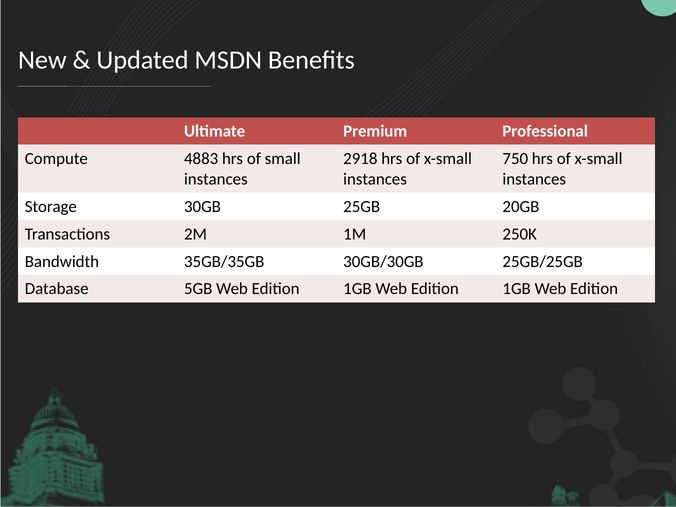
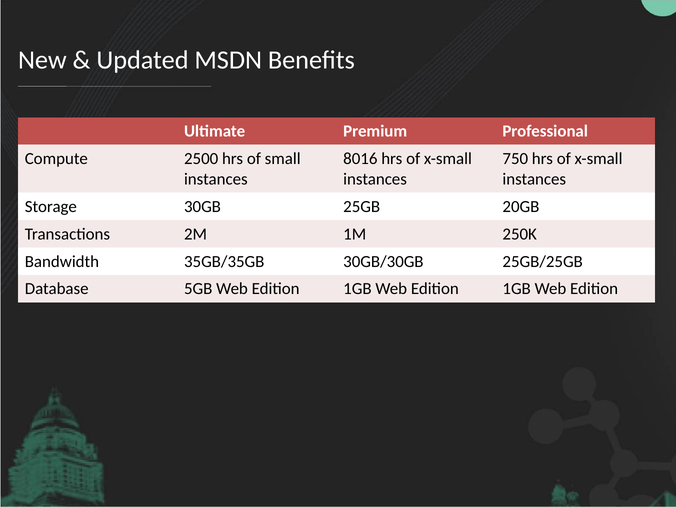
4883: 4883 -> 2500
2918: 2918 -> 8016
